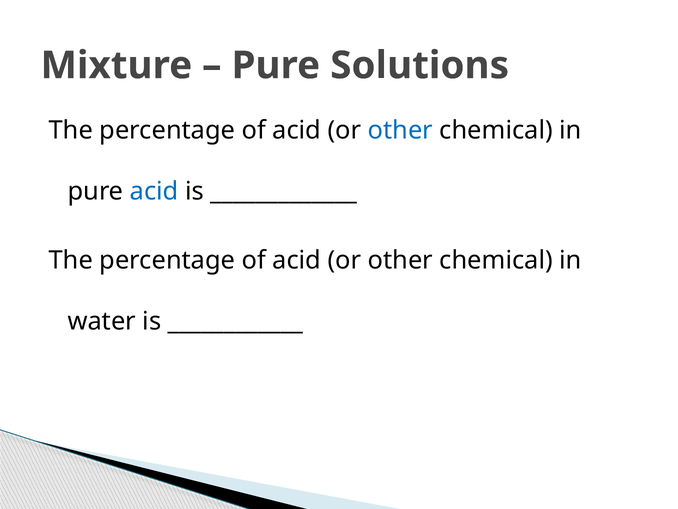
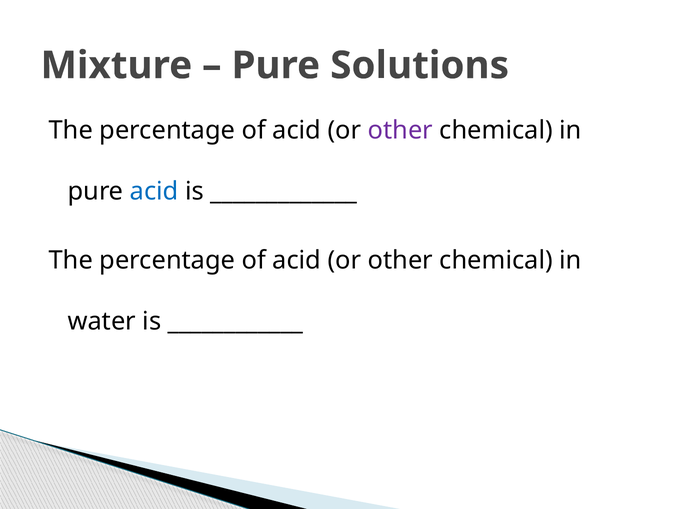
other at (400, 130) colour: blue -> purple
